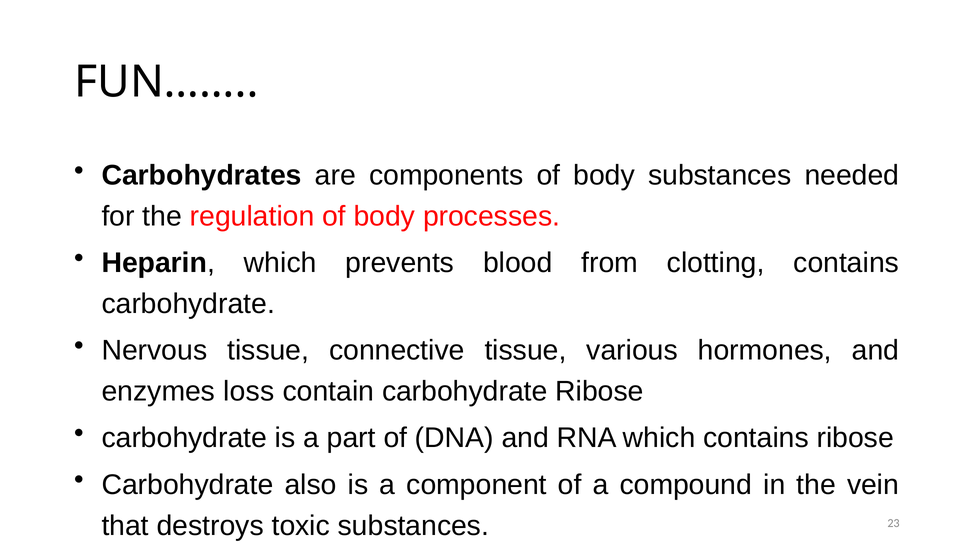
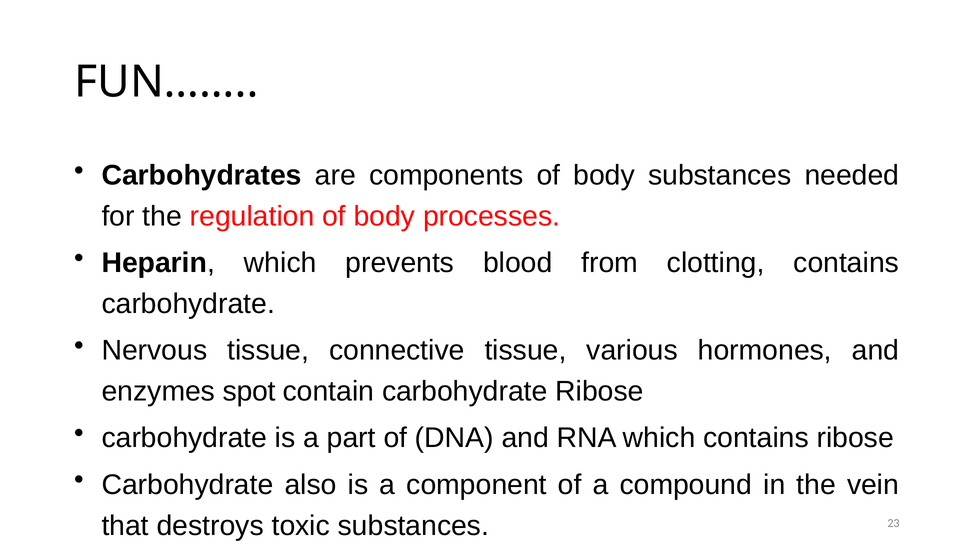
loss: loss -> spot
